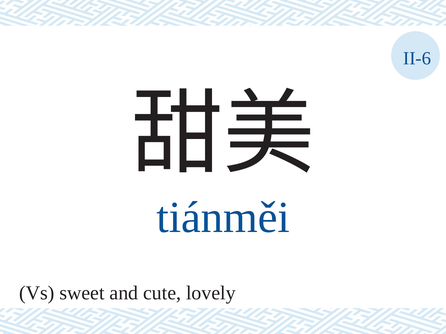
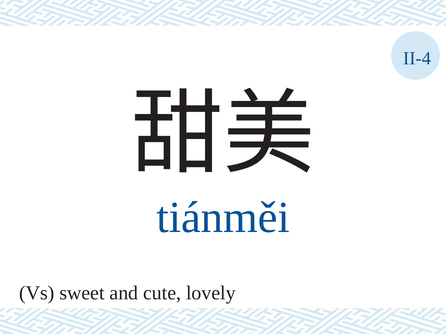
II-6: II-6 -> II-4
